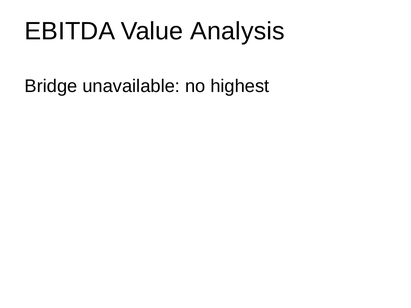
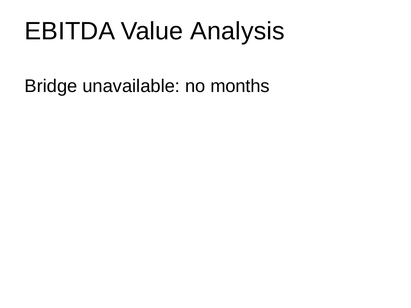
highest: highest -> months
